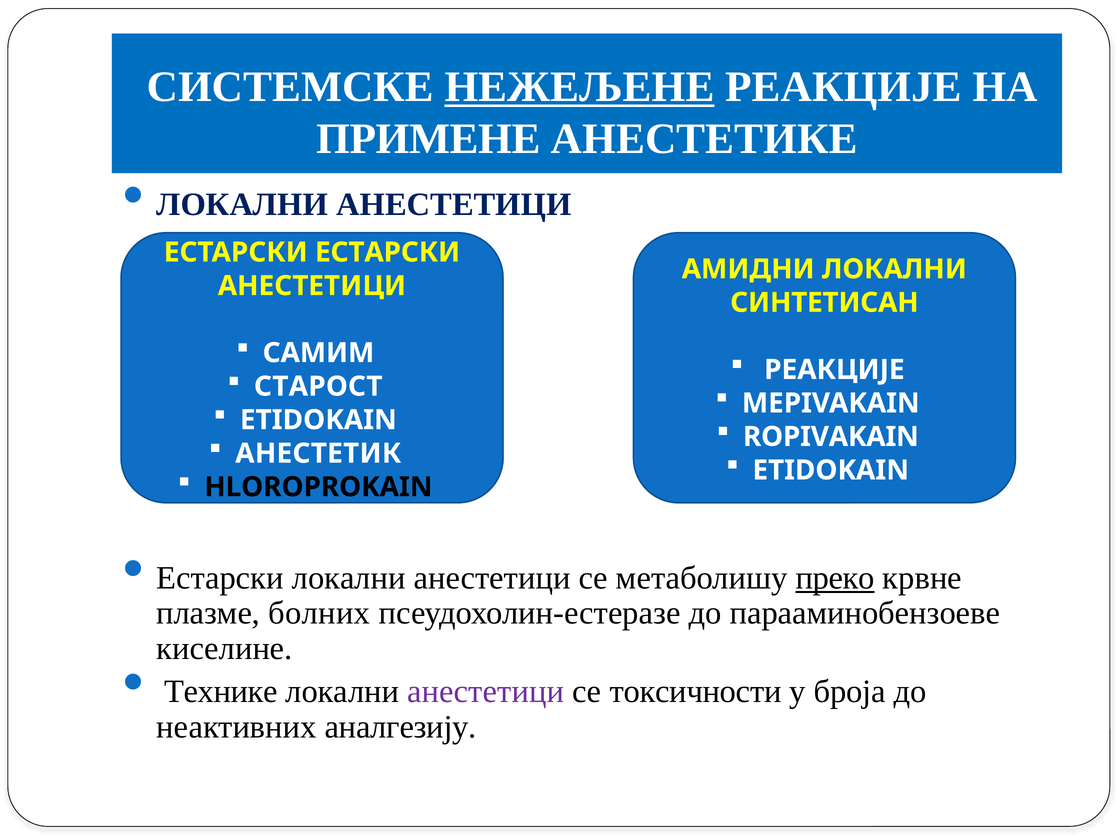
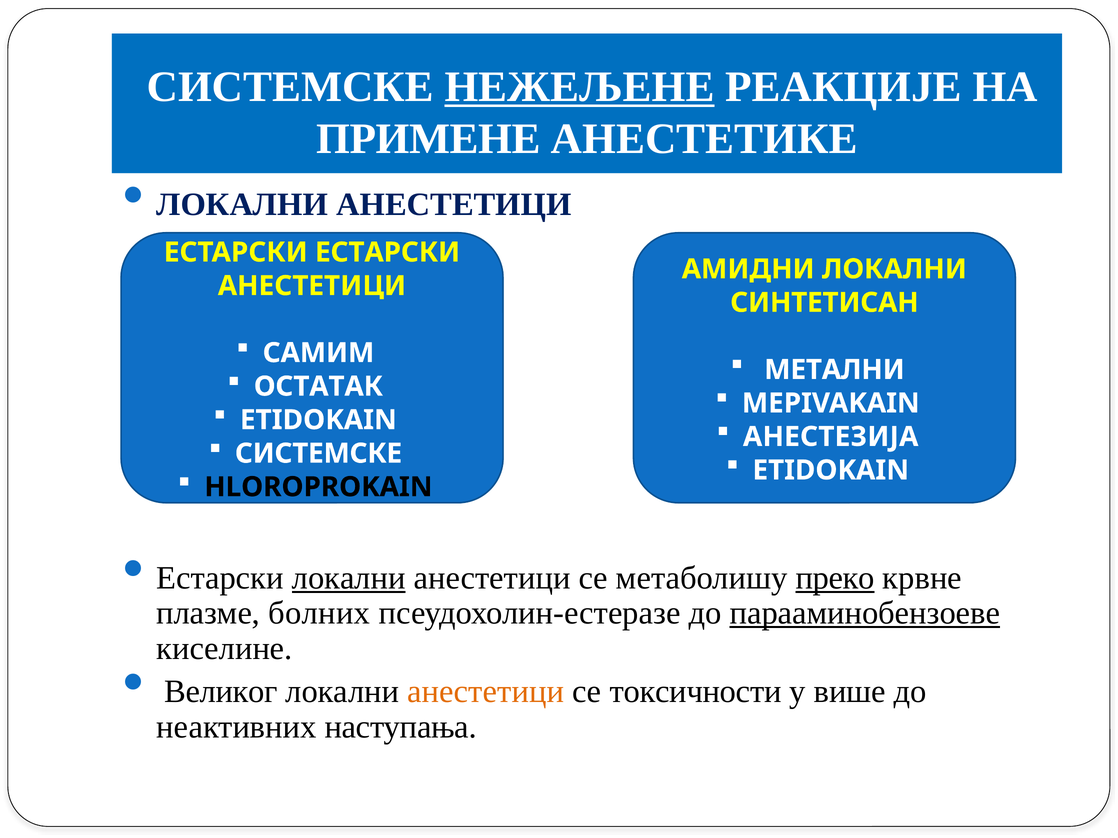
РЕАКЦИЈЕ at (834, 370): РЕАКЦИЈЕ -> МЕТАЛНИ
СТАРОСТ: СТАРОСТ -> ОСТАТАК
ROPIVAKAIN: ROPIVAKAIN -> АНЕСТЕЗИЈА
АНЕСТЕТИК at (318, 454): АНЕСТЕТИК -> СИСТЕМСКЕ
локални at (349, 578) underline: none -> present
парааминобензоеве underline: none -> present
Технике: Технике -> Великог
анестетици at (486, 692) colour: purple -> orange
броја: броја -> више
аналгезију: аналгезију -> наступања
